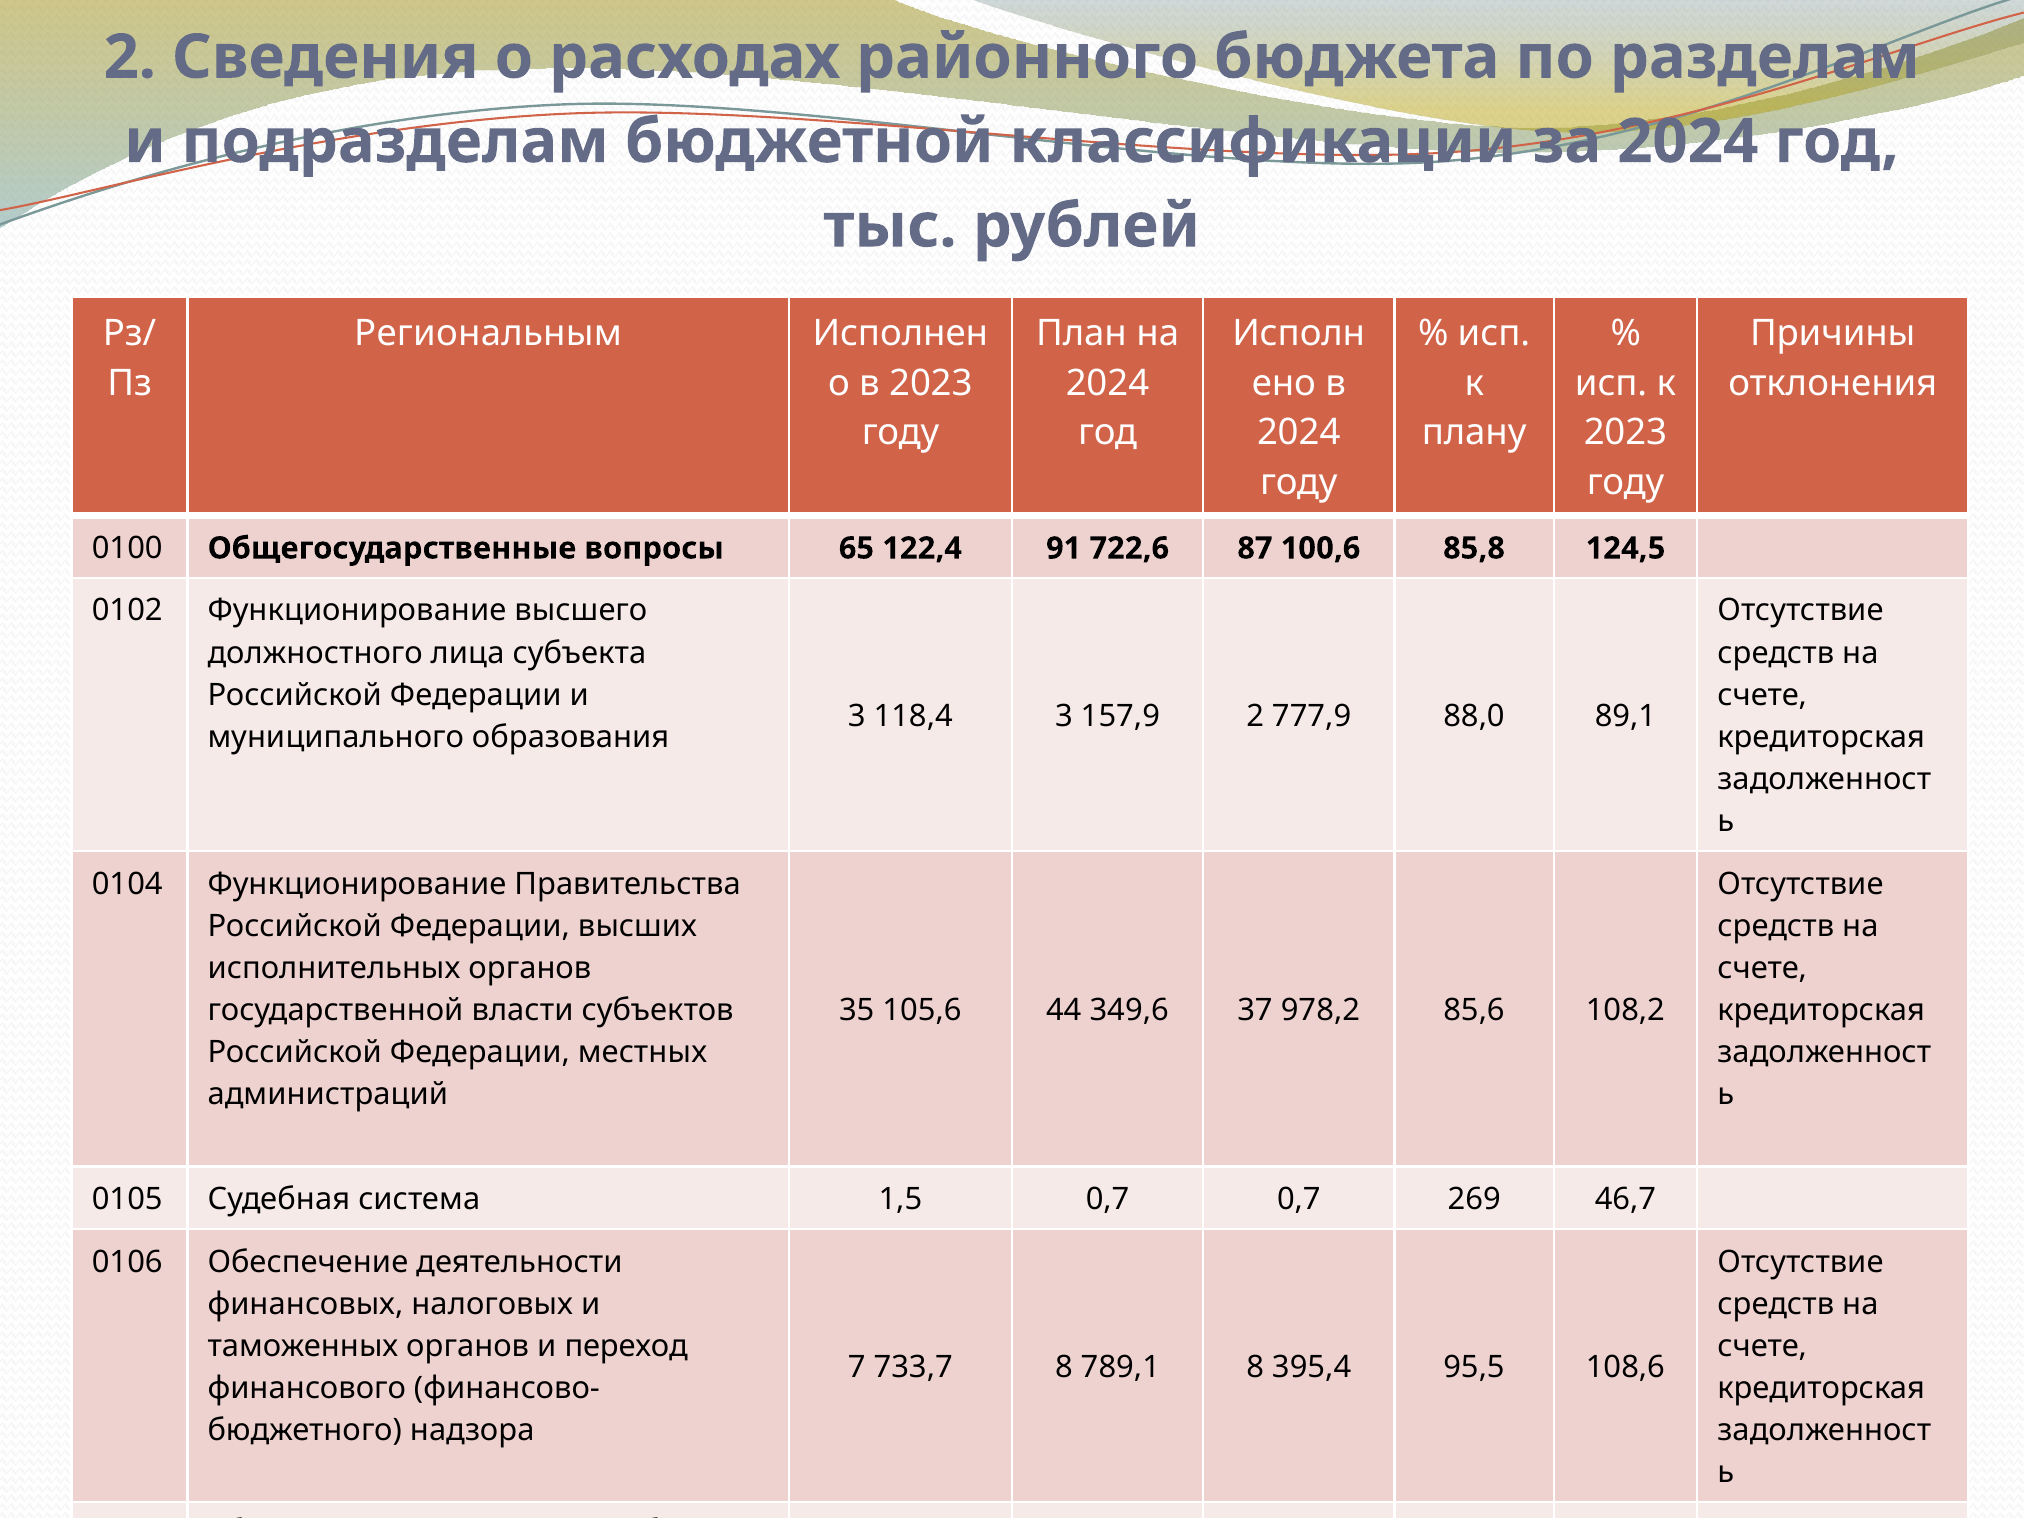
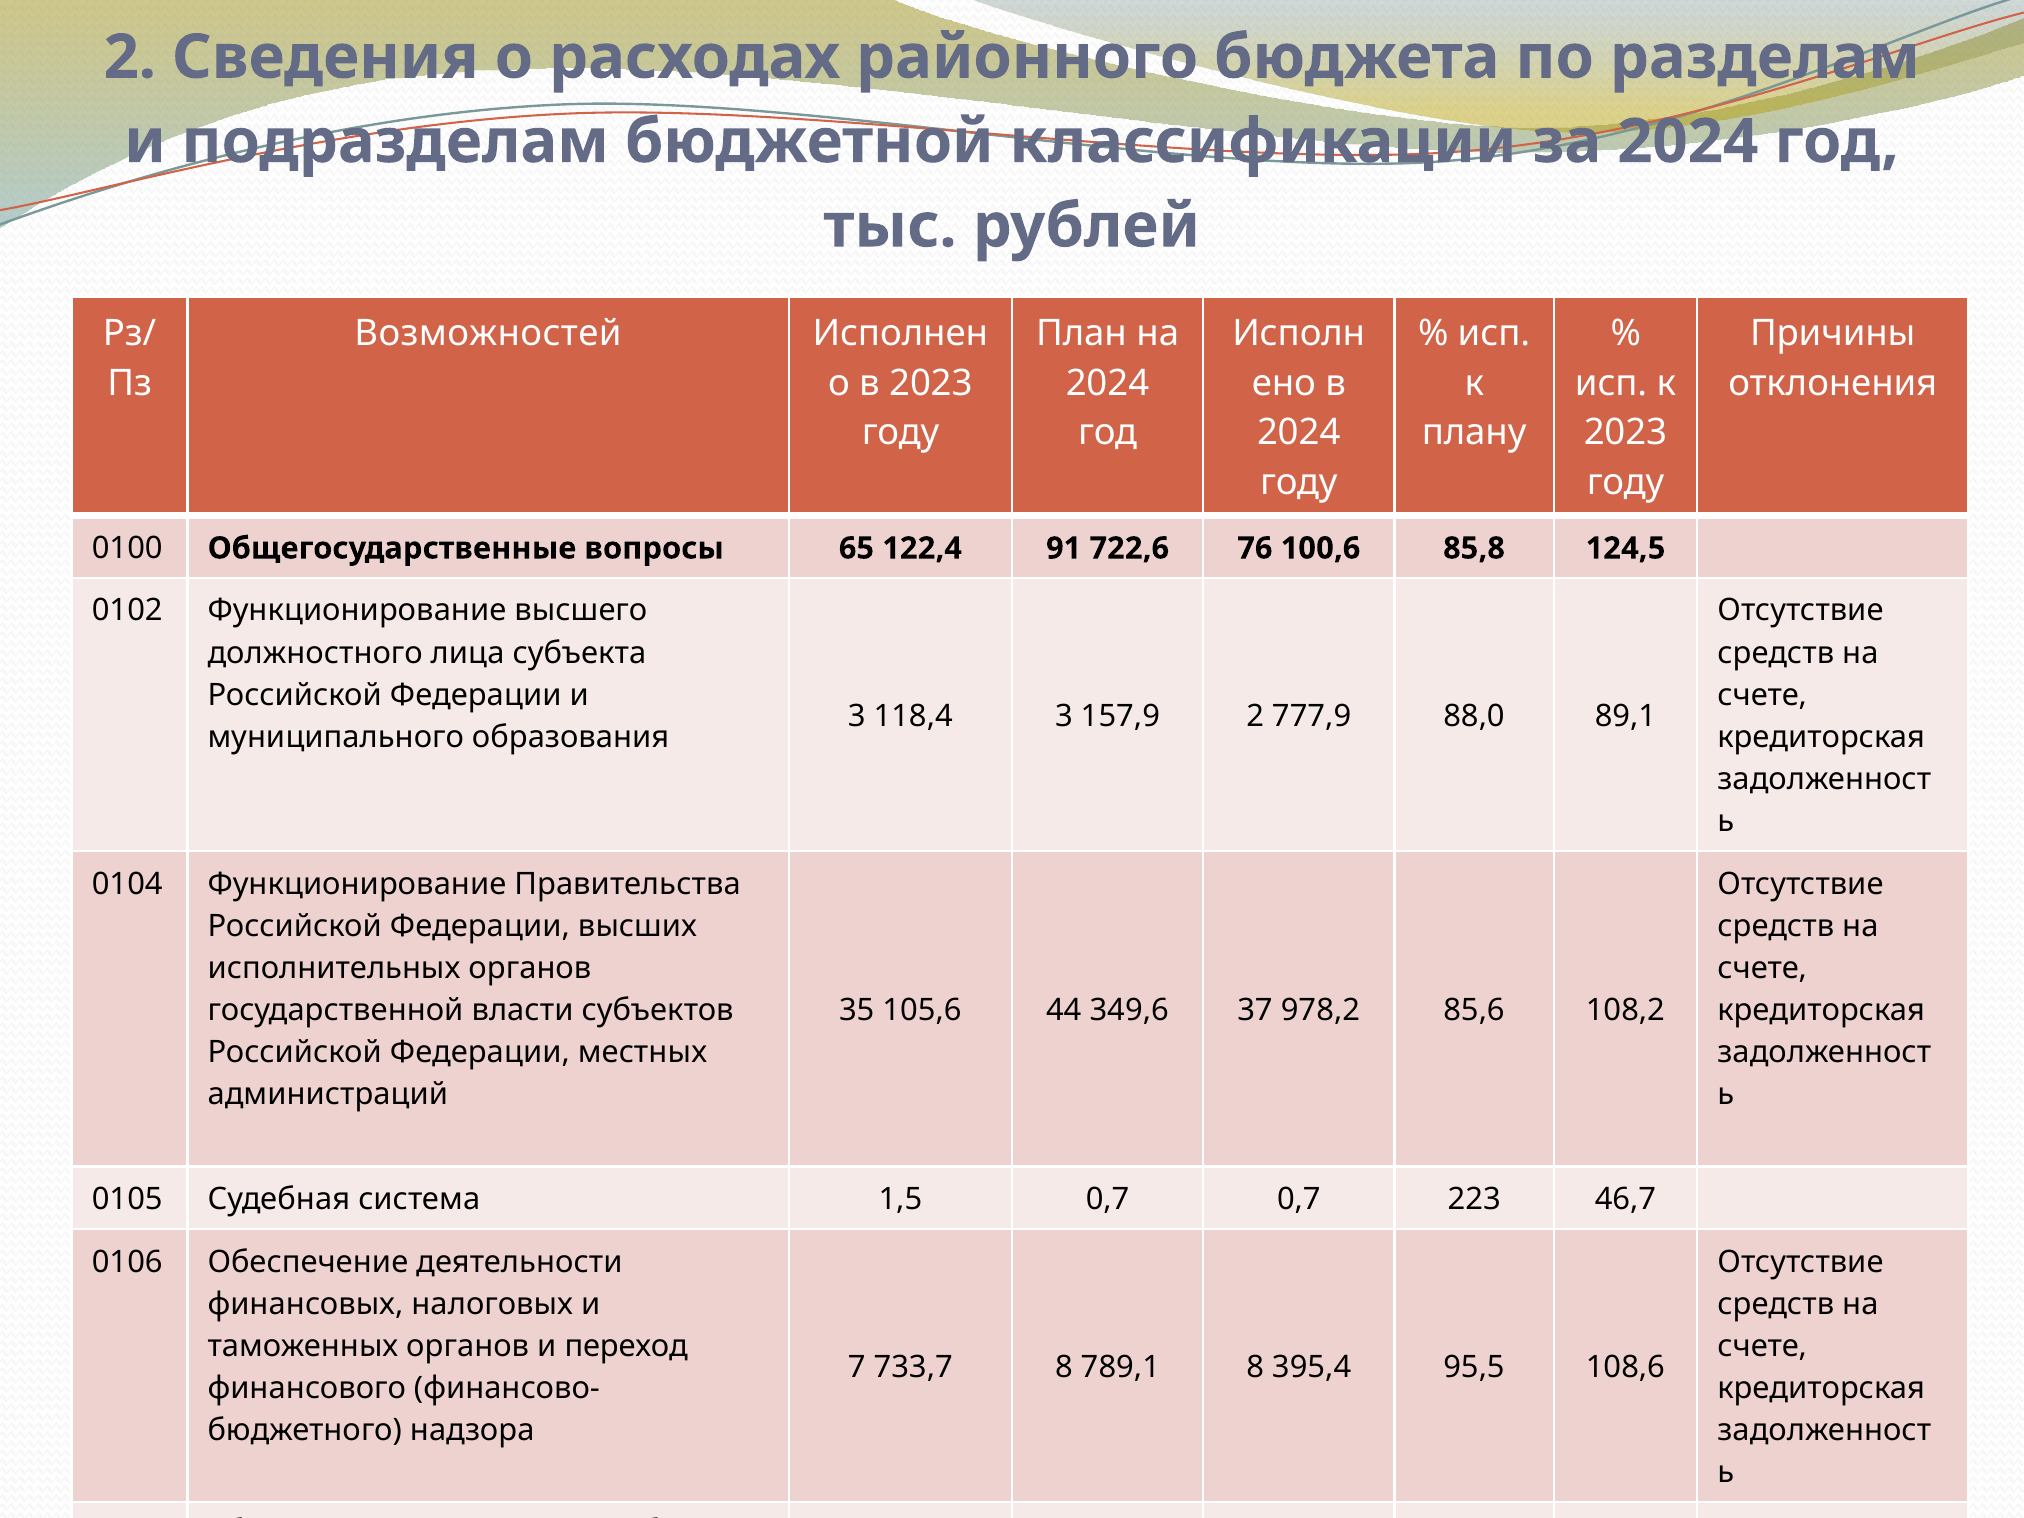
Региональным: Региональным -> Возможностей
87: 87 -> 76
269: 269 -> 223
